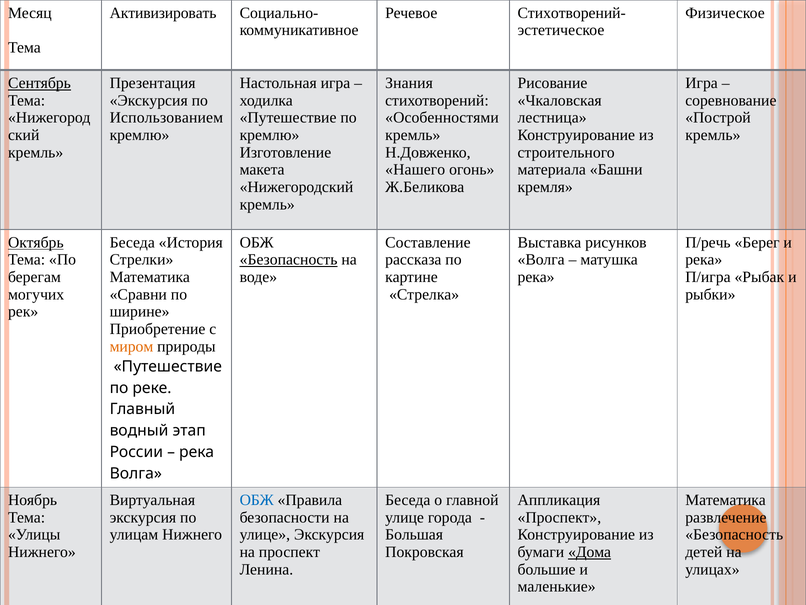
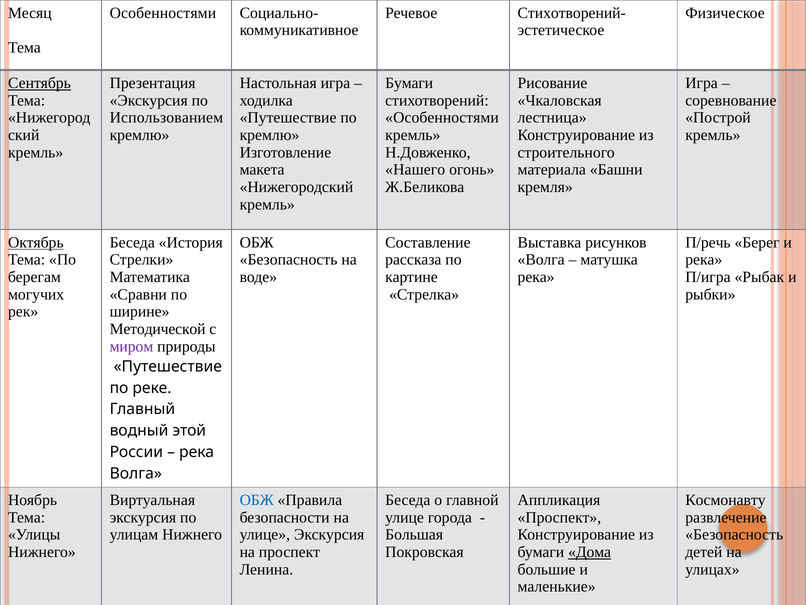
Активизировать at (163, 13): Активизировать -> Особенностями
Знания at (409, 83): Знания -> Бумаги
Безопасность at (289, 259) underline: present -> none
Приобретение: Приобретение -> Методической
миром colour: orange -> purple
этап: этап -> этой
Математика at (726, 500): Математика -> Космонавту
